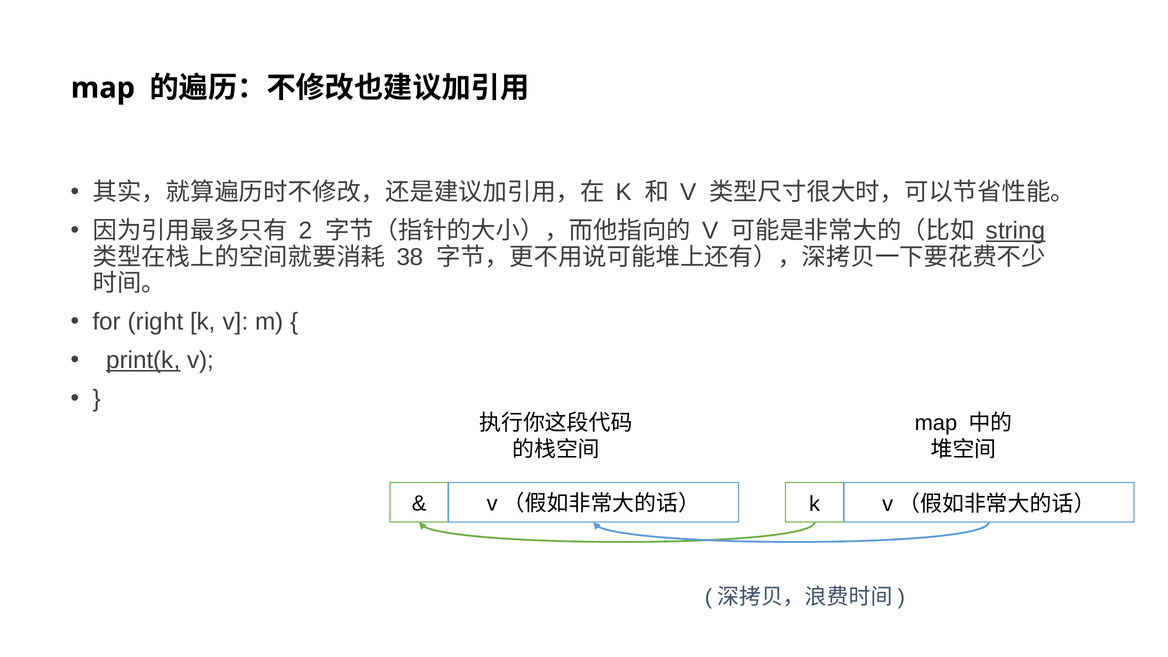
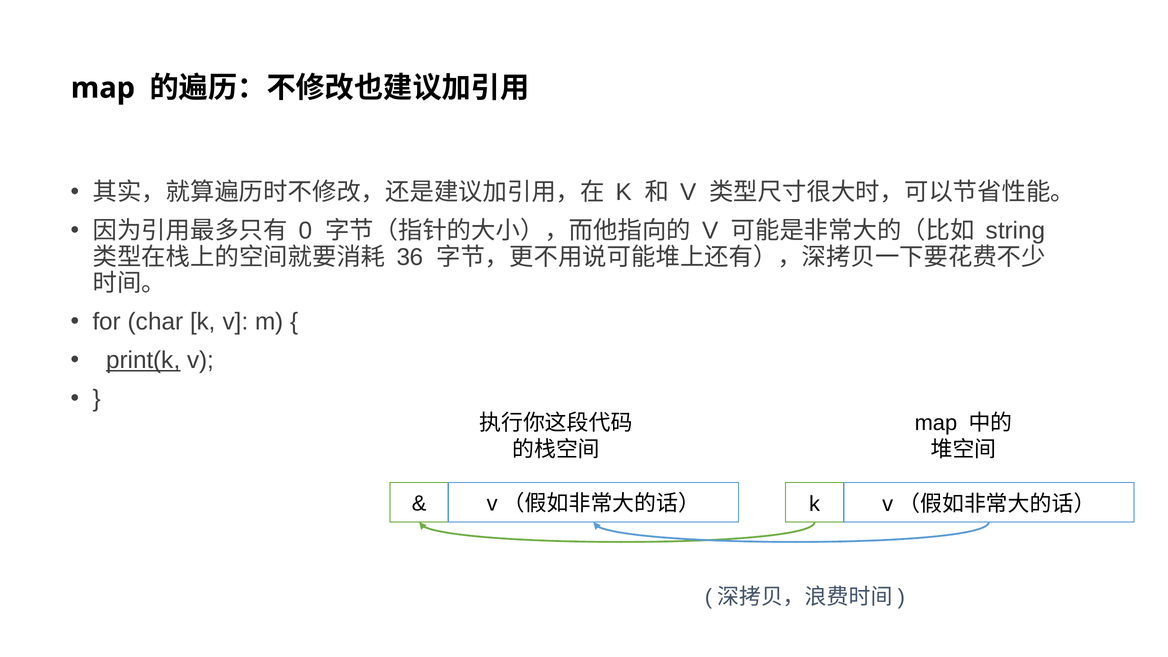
2: 2 -> 0
string underline: present -> none
38: 38 -> 36
right: right -> char
